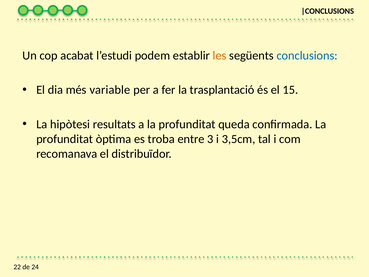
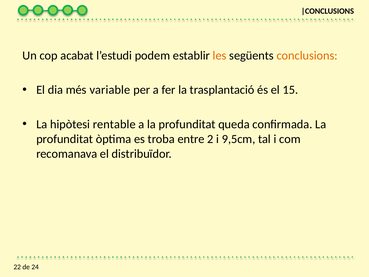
conclusions colour: blue -> orange
resultats: resultats -> rentable
3: 3 -> 2
3,5cm: 3,5cm -> 9,5cm
